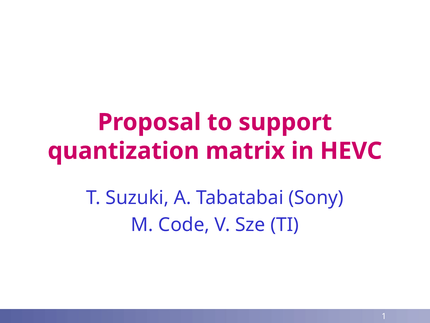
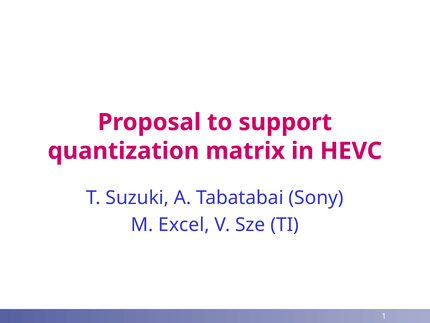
Code: Code -> Excel
